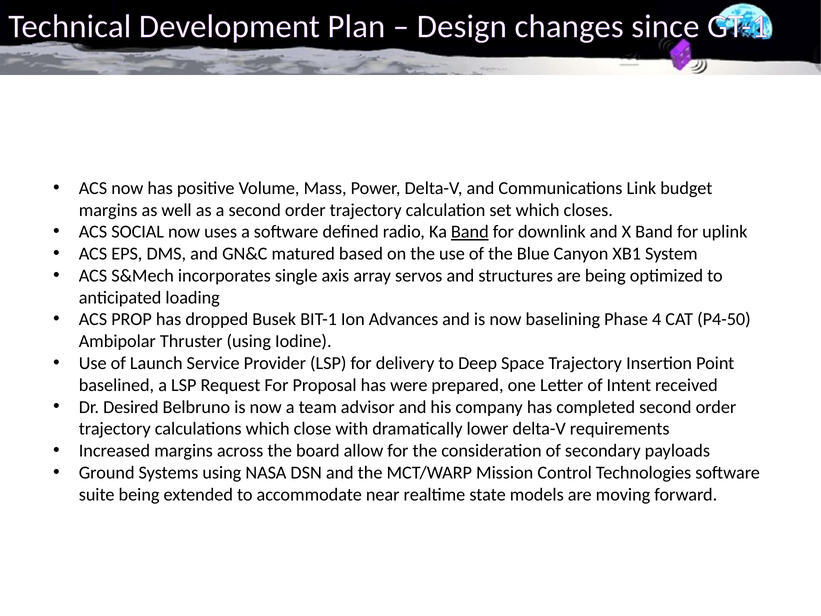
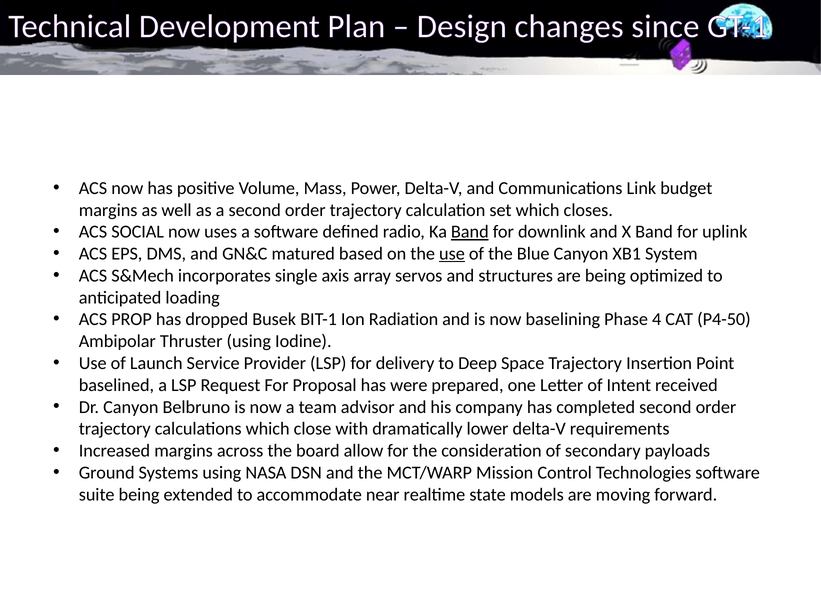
use at (452, 254) underline: none -> present
Advances: Advances -> Radiation
Dr Desired: Desired -> Canyon
